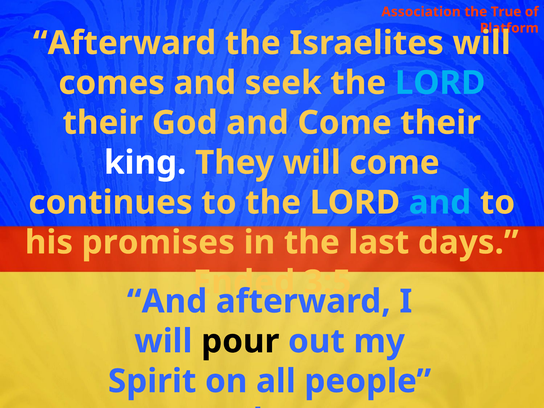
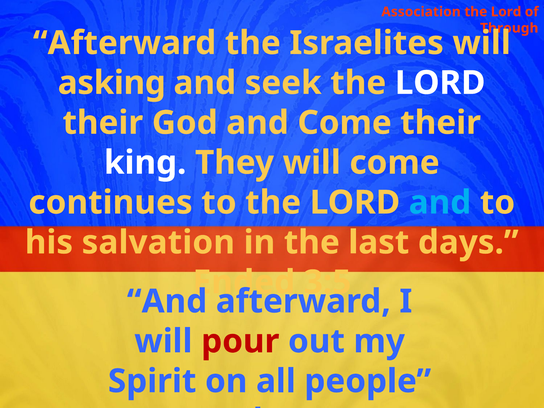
True at (506, 12): True -> Lord
Platform: Platform -> Through
comes: comes -> asking
LORD at (440, 83) colour: light blue -> white
promises: promises -> salvation
pour colour: black -> red
